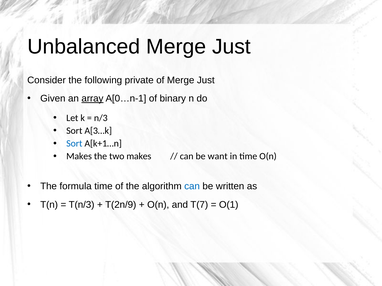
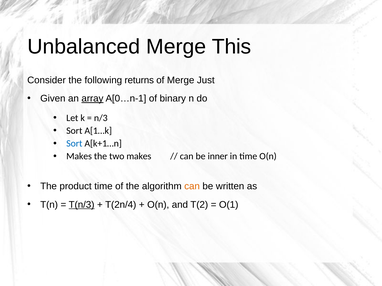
Unbalanced Merge Just: Just -> This
private: private -> returns
A[3…k: A[3…k -> A[1…k
want: want -> inner
formula: formula -> product
can at (192, 187) colour: blue -> orange
T(n/3 underline: none -> present
T(2n/9: T(2n/9 -> T(2n/4
T(7: T(7 -> T(2
